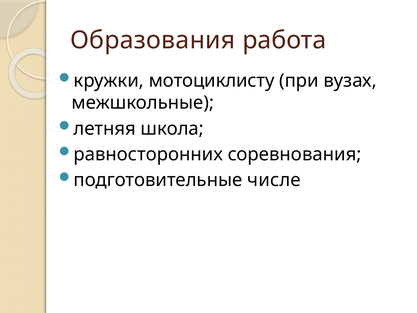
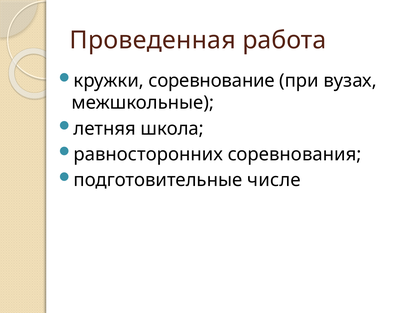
Образования: Образования -> Проведенная
мотоциклисту: мотоциклисту -> соревнование
